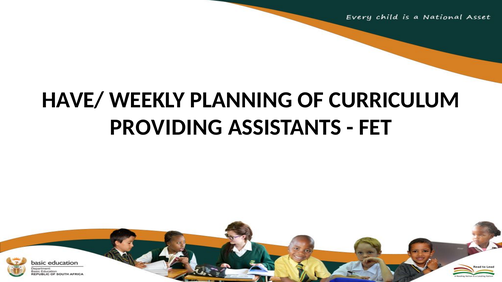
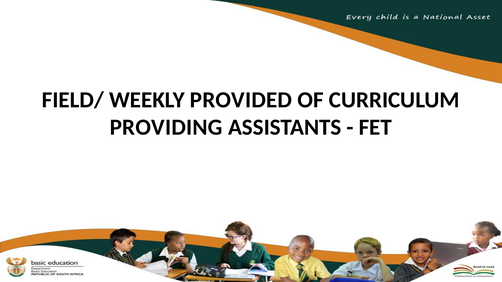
HAVE/: HAVE/ -> FIELD/
PLANNING: PLANNING -> PROVIDED
